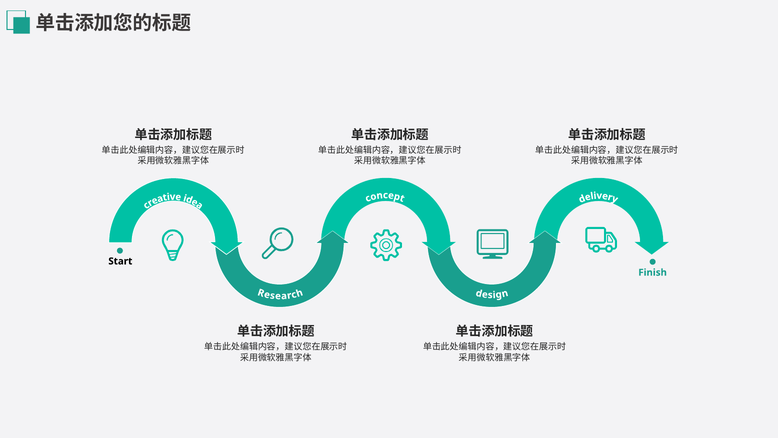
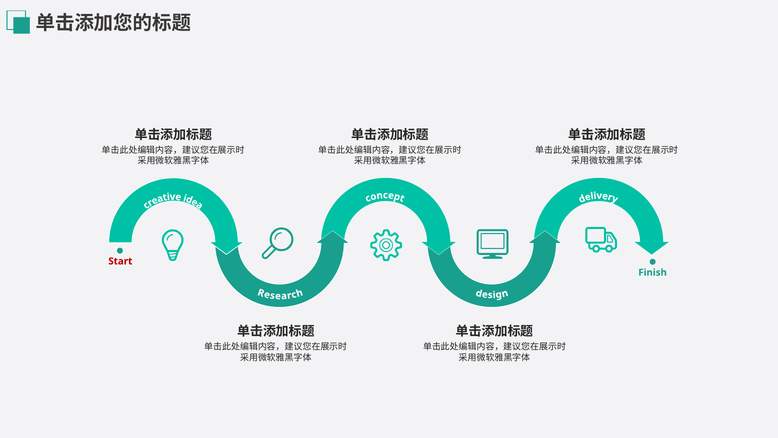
Start colour: black -> red
